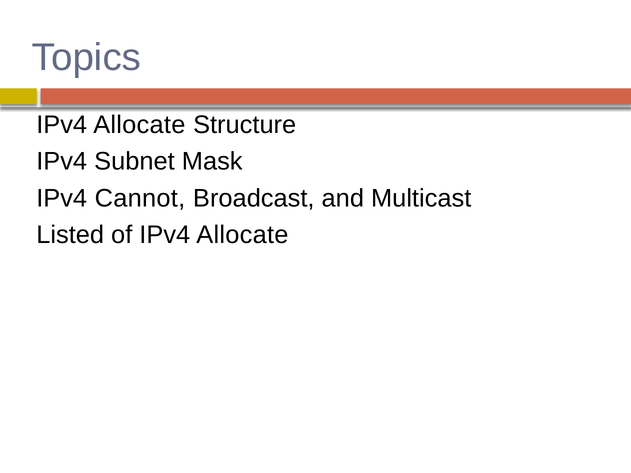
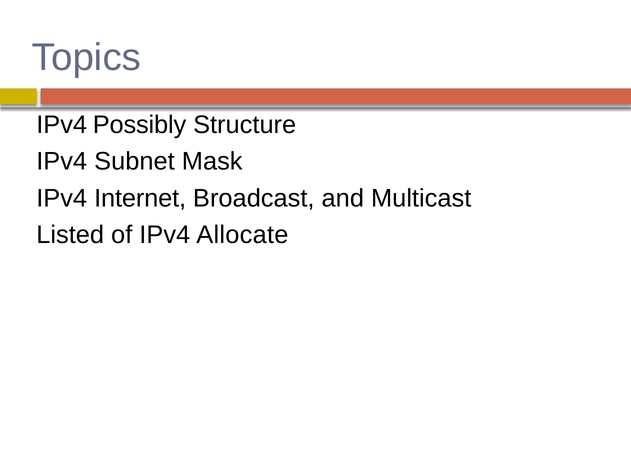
Allocate at (139, 125): Allocate -> Possibly
Cannot: Cannot -> Internet
